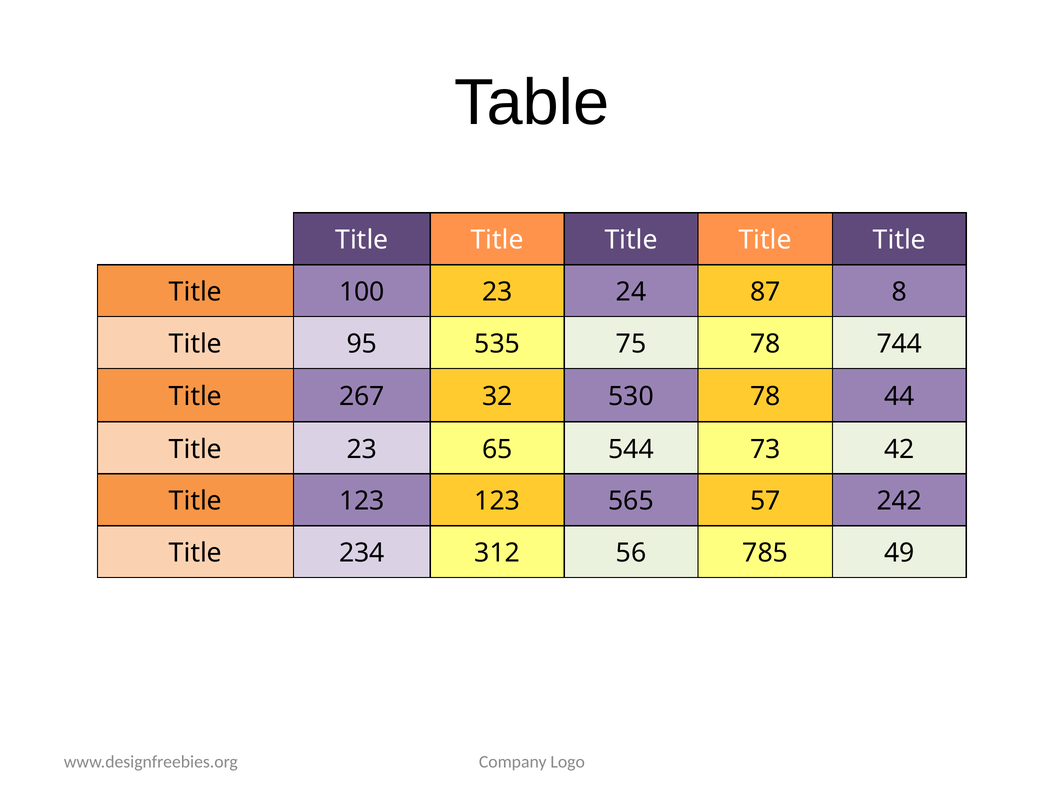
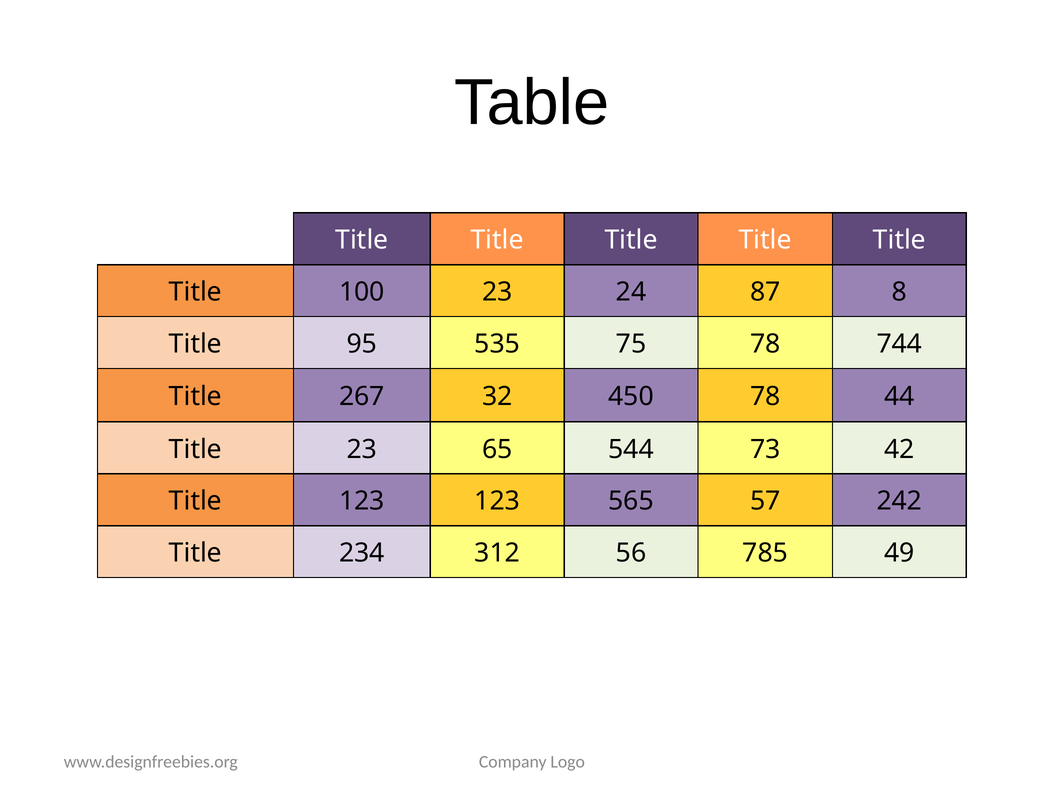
530: 530 -> 450
